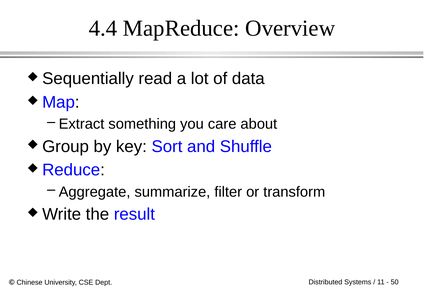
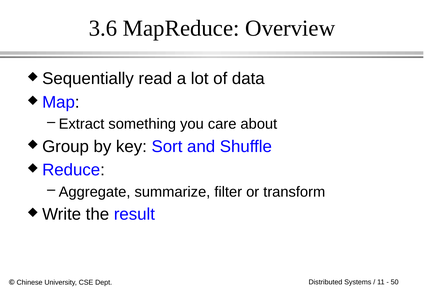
4.4: 4.4 -> 3.6
